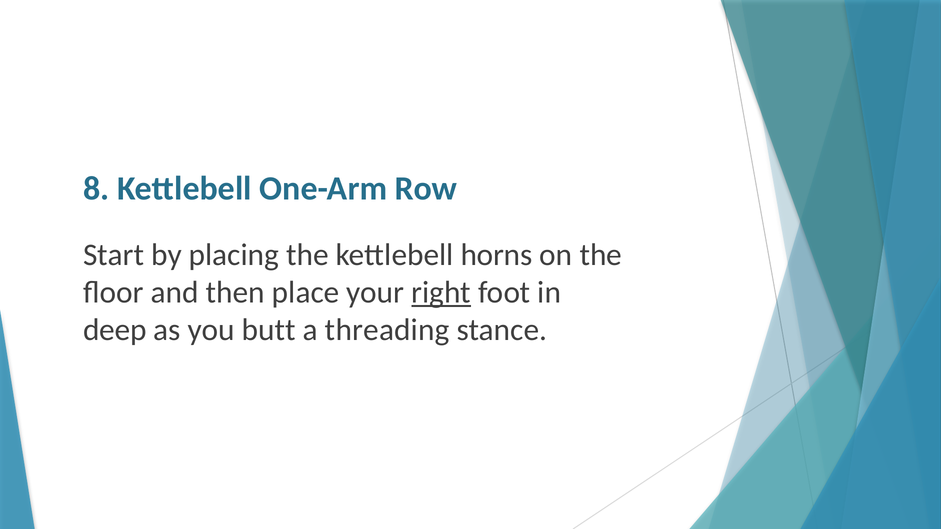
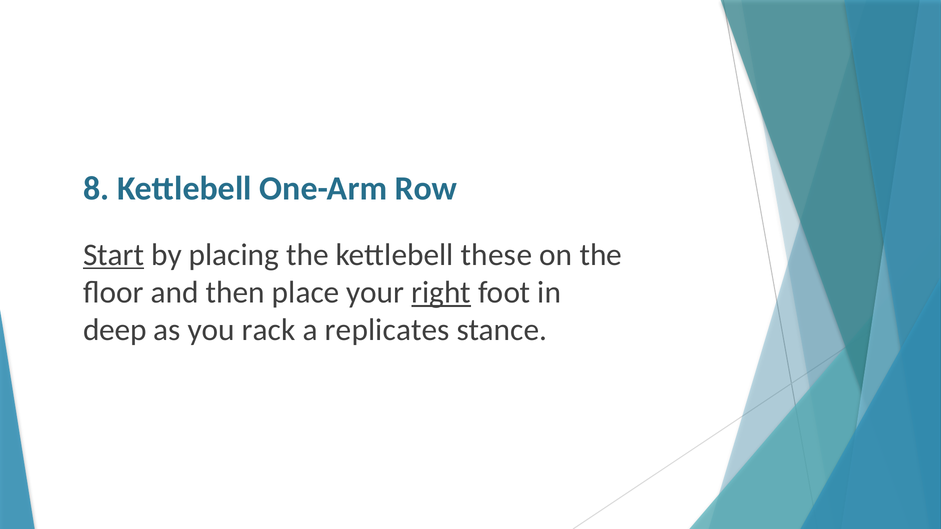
Start underline: none -> present
horns: horns -> these
butt: butt -> rack
threading: threading -> replicates
